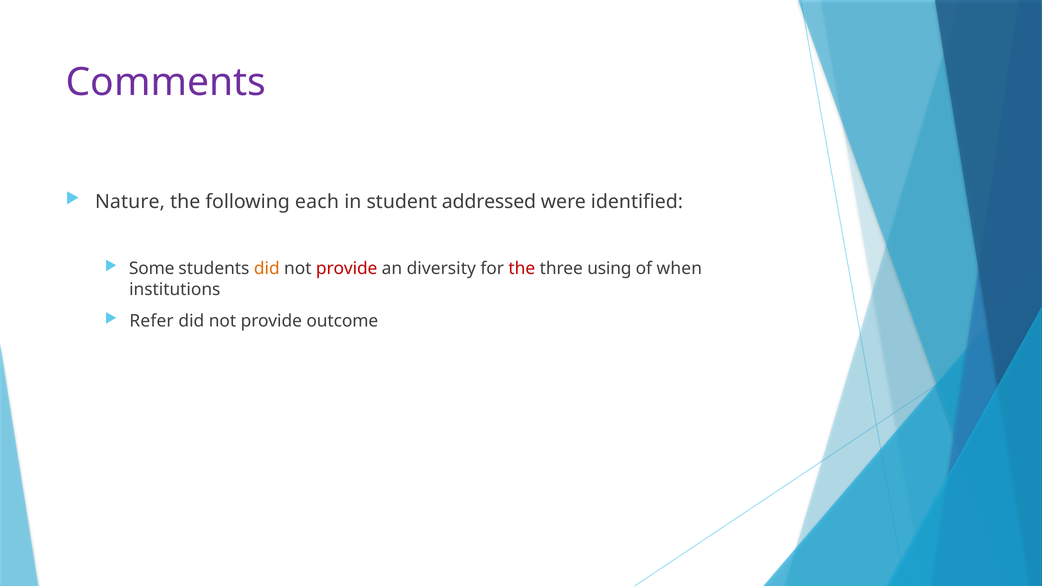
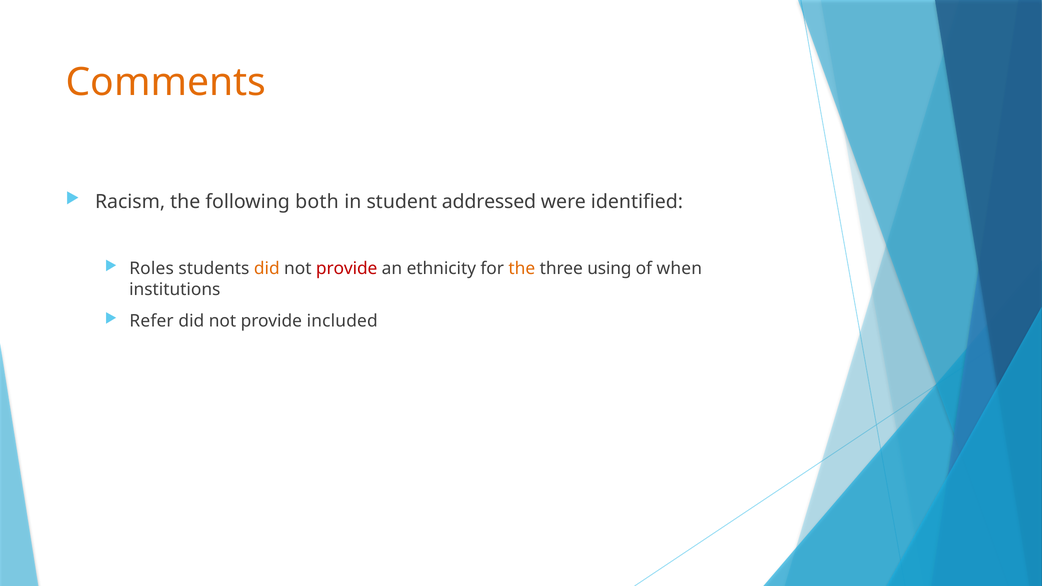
Comments colour: purple -> orange
Nature: Nature -> Racism
each: each -> both
Some: Some -> Roles
diversity: diversity -> ethnicity
the at (522, 269) colour: red -> orange
outcome: outcome -> included
